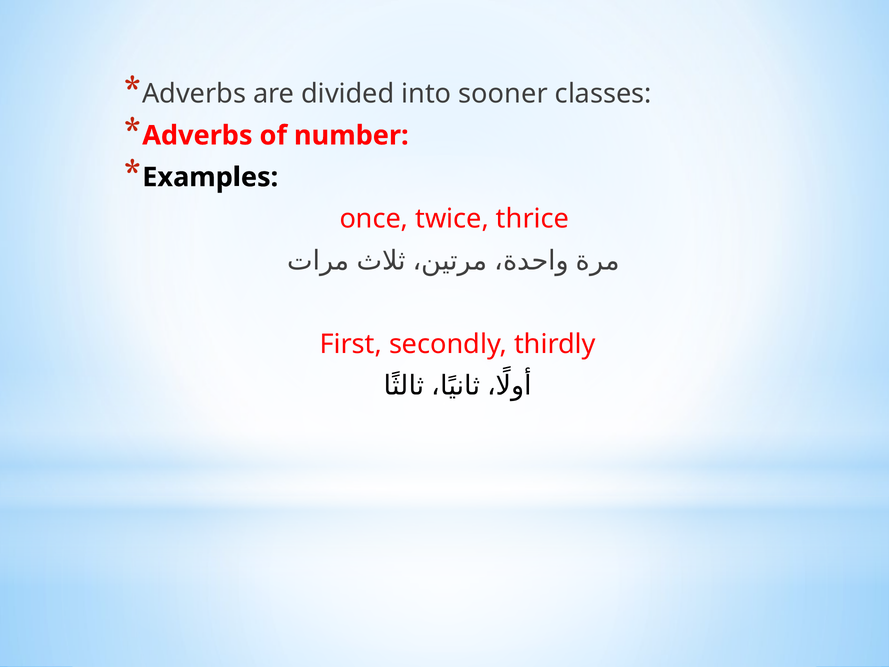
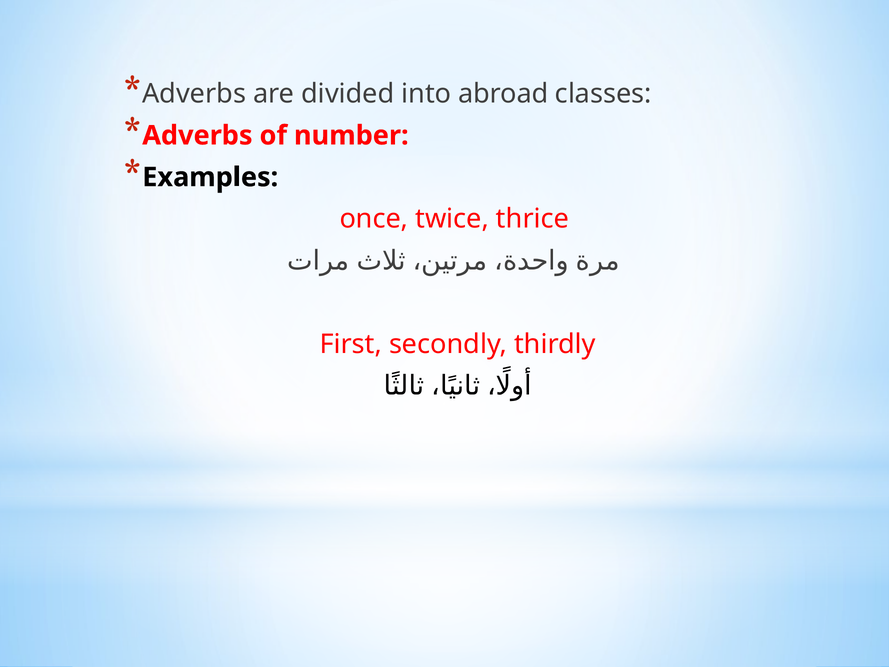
sooner: sooner -> abroad
